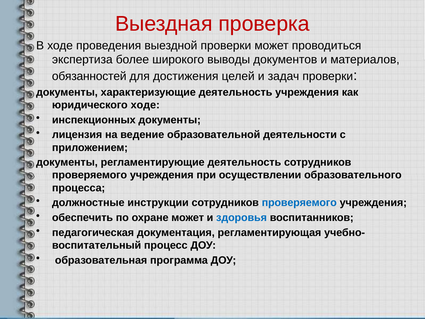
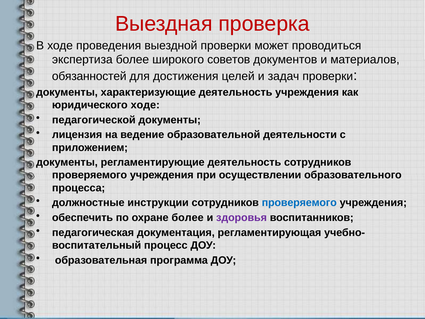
выводы: выводы -> советов
инспекционных: инспекционных -> педагогической
охране может: может -> более
здоровья colour: blue -> purple
